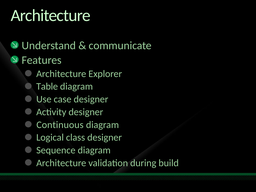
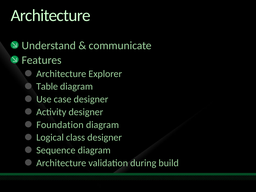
Continuous: Continuous -> Foundation
